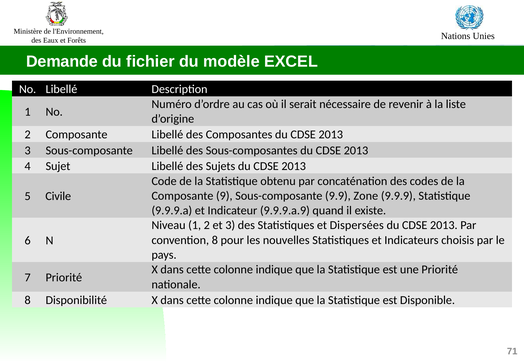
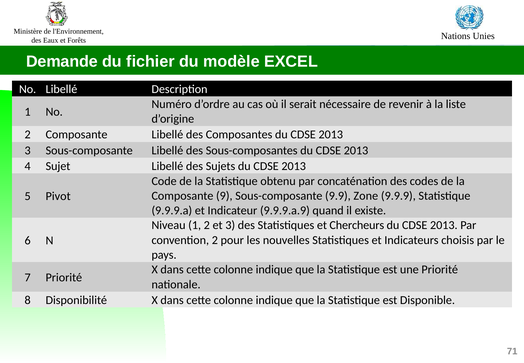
Civile: Civile -> Pivot
Dispersées: Dispersées -> Chercheurs
convention 8: 8 -> 2
